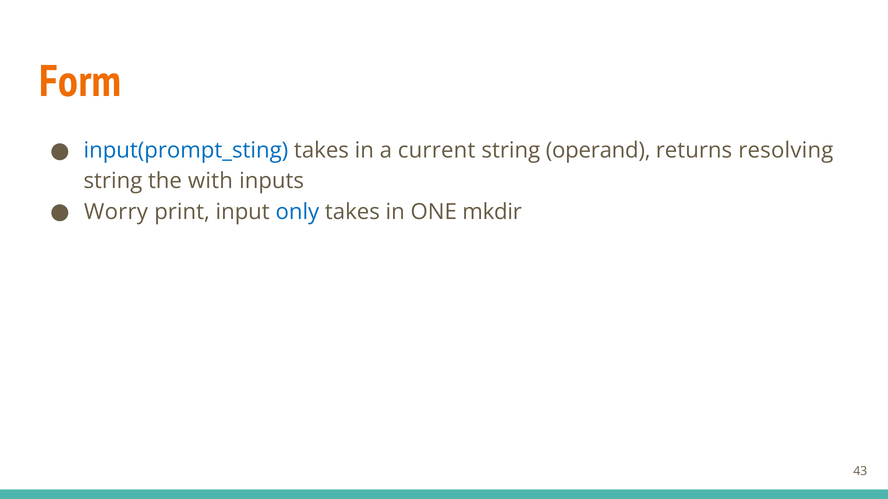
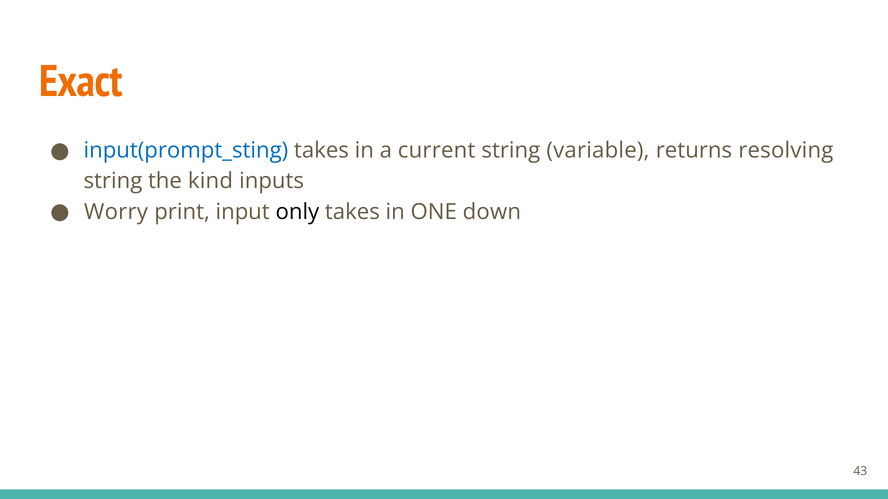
Form: Form -> Exact
operand: operand -> variable
with: with -> kind
only colour: blue -> black
mkdir: mkdir -> down
